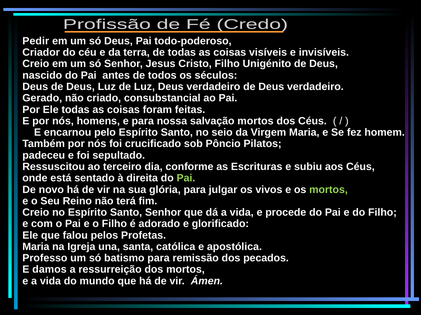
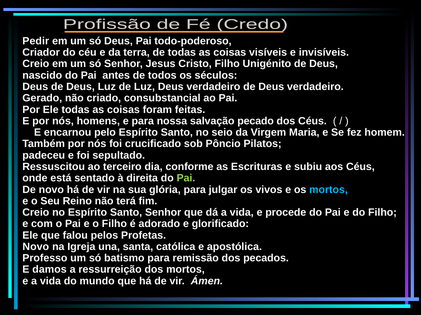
salvação mortos: mortos -> pecado
mortos at (328, 190) colour: light green -> light blue
Maria at (36, 247): Maria -> Novo
